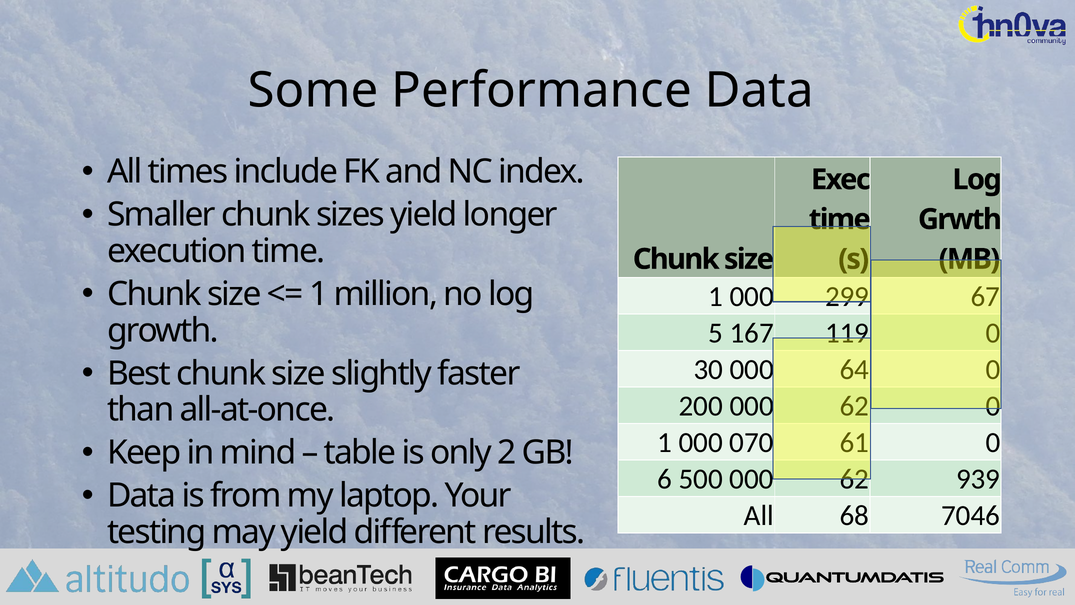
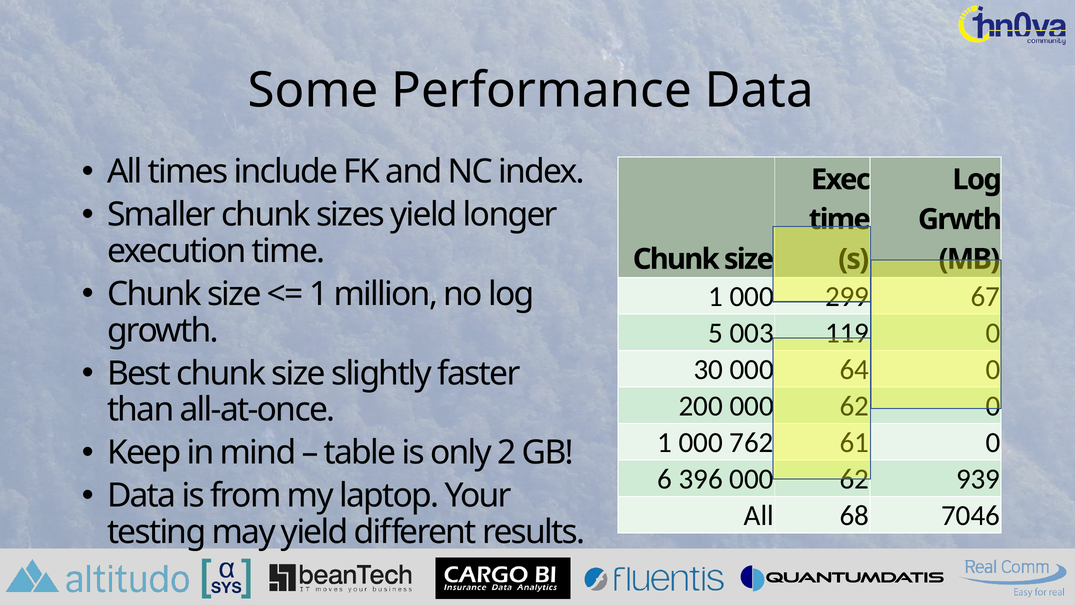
167: 167 -> 003
070: 070 -> 762
500: 500 -> 396
